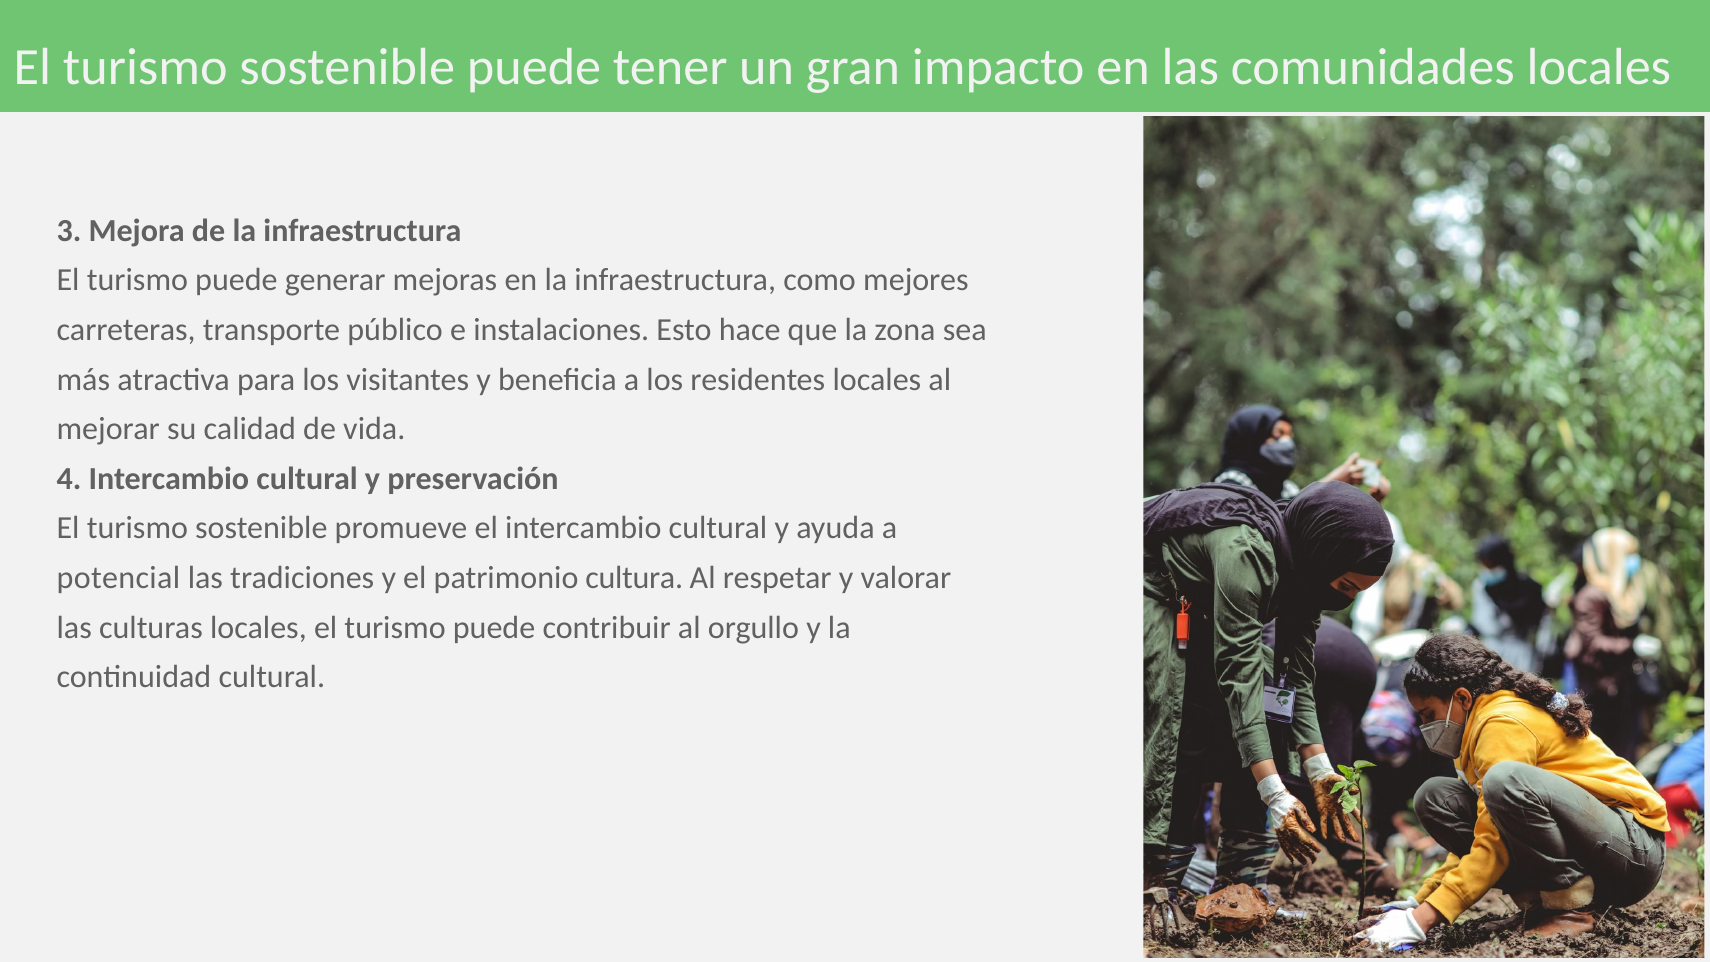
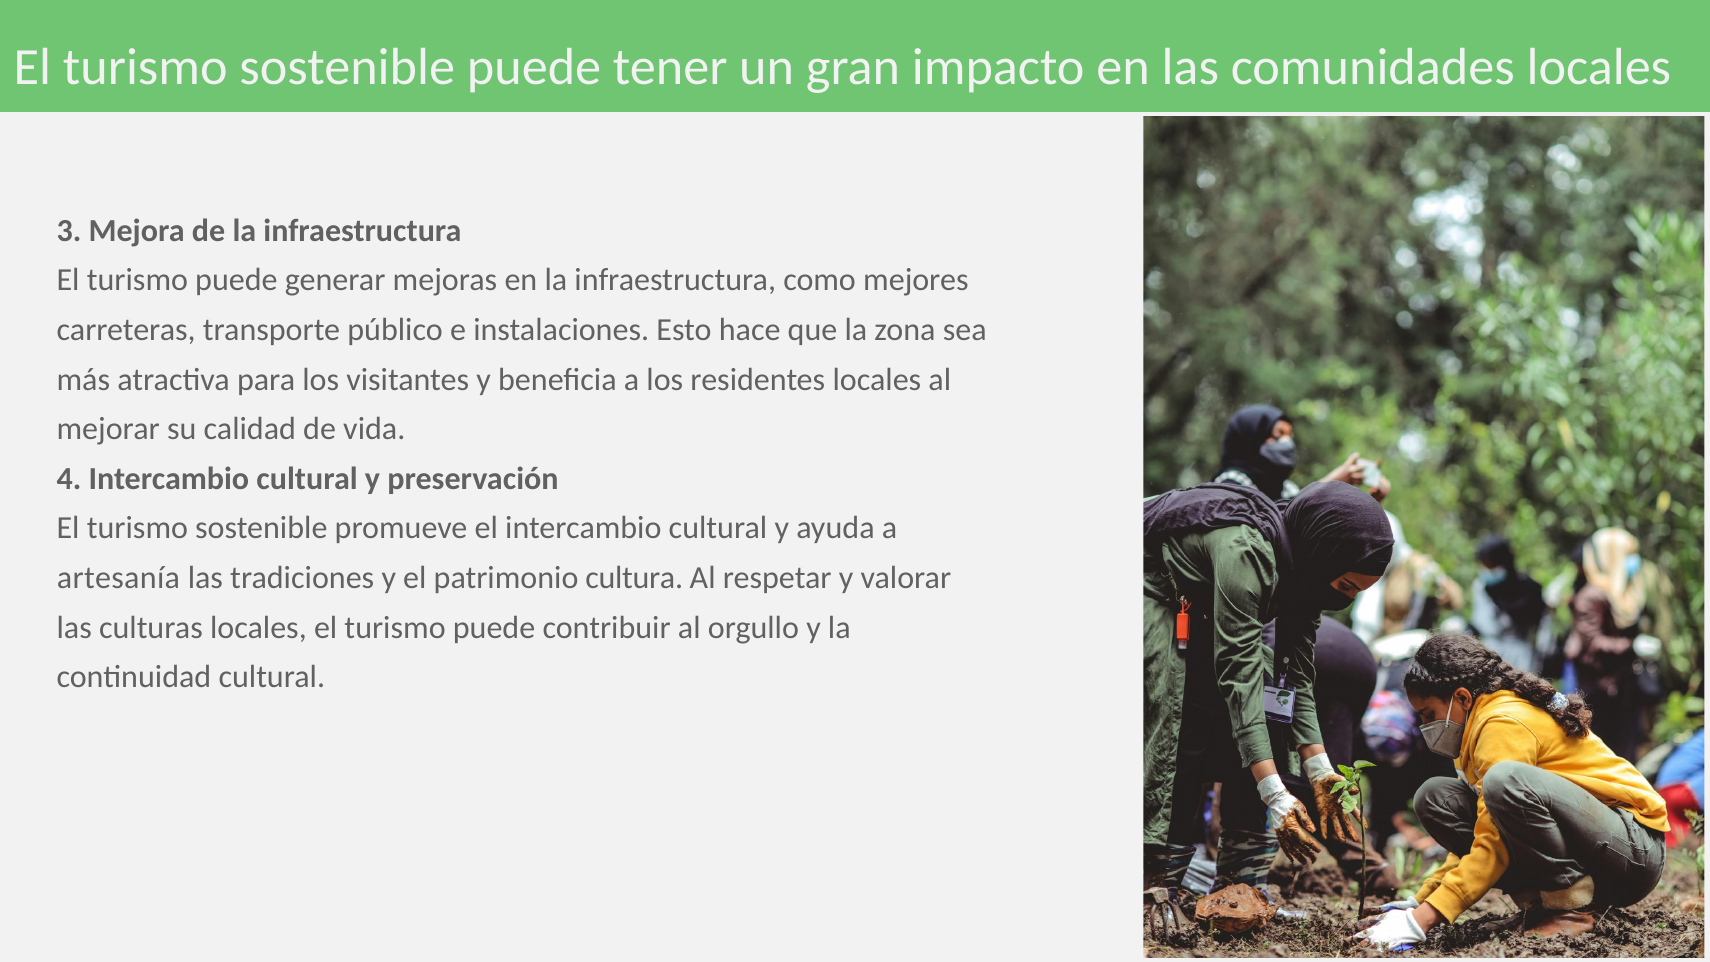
potencial: potencial -> artesanía
